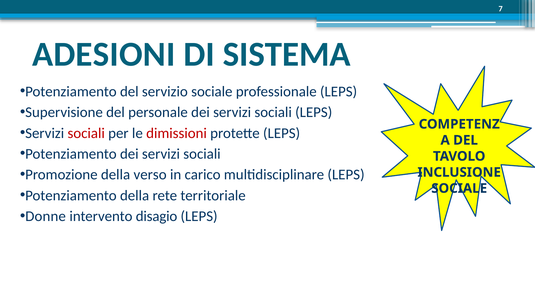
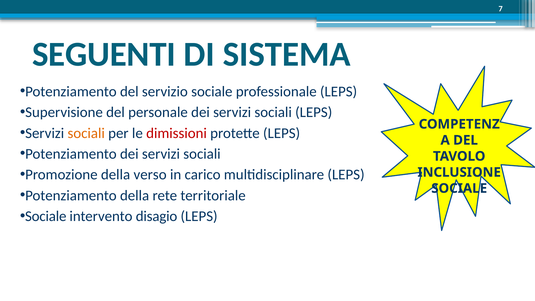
ADESIONI: ADESIONI -> SEGUENTI
sociali at (86, 133) colour: red -> orange
Donne at (46, 216): Donne -> Sociale
